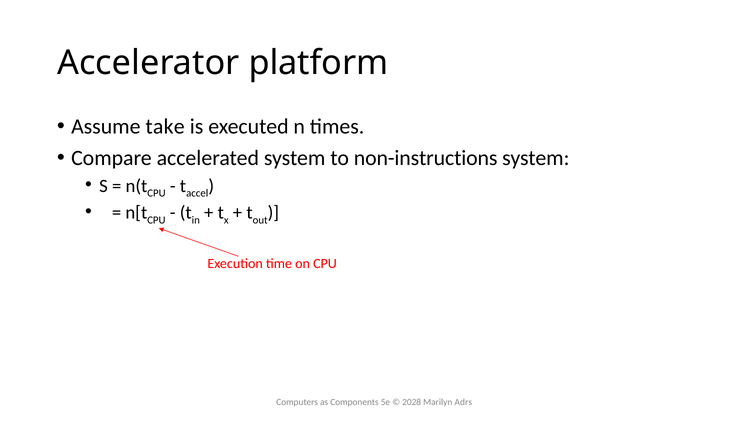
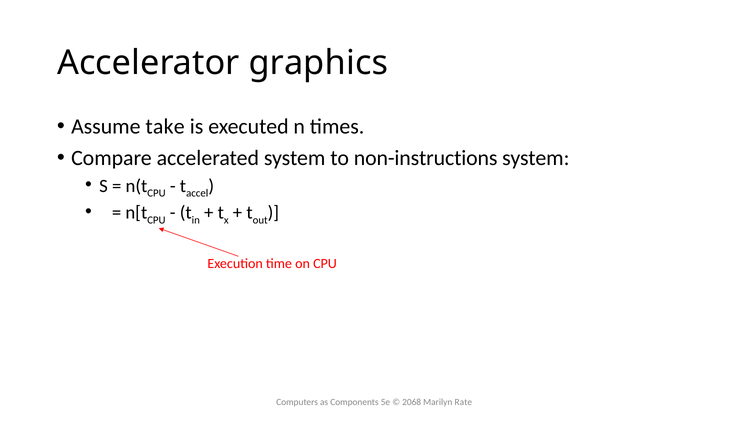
platform: platform -> graphics
2028: 2028 -> 2068
Adrs: Adrs -> Rate
